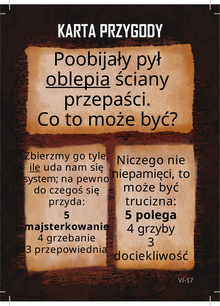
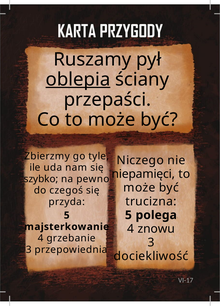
Poobijały: Poobijały -> Ruszamy
ile underline: present -> none
system: system -> szybko
grzyby: grzyby -> znowu
